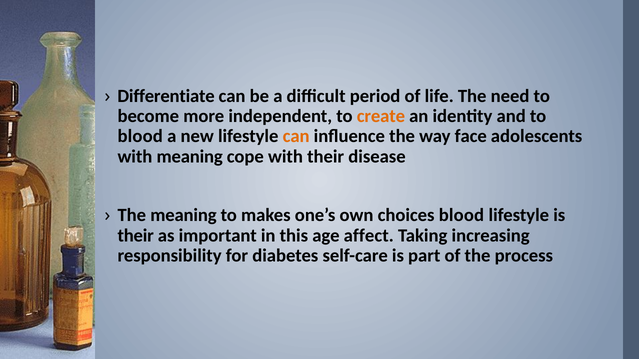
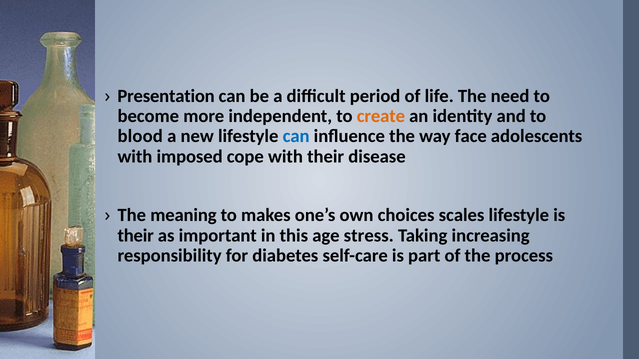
Differentiate: Differentiate -> Presentation
can at (296, 137) colour: orange -> blue
with meaning: meaning -> imposed
choices blood: blood -> scales
affect: affect -> stress
